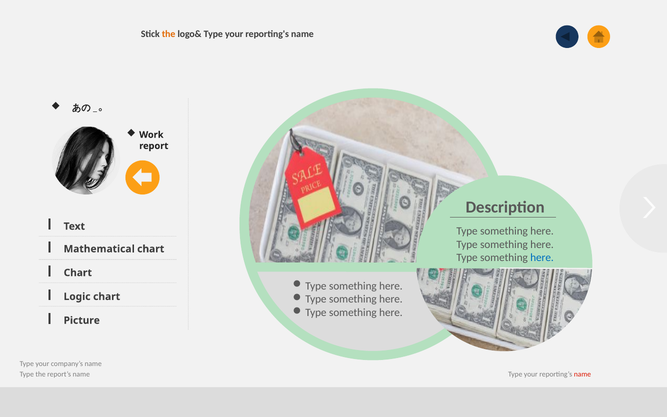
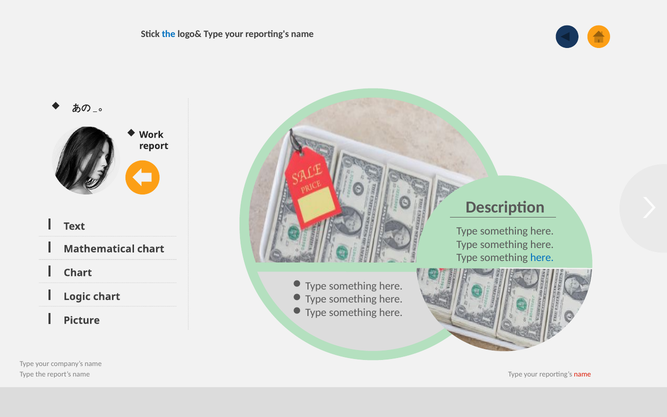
the at (169, 34) colour: orange -> blue
